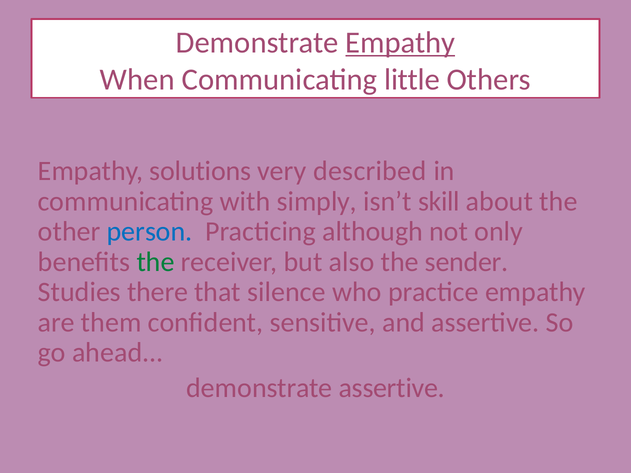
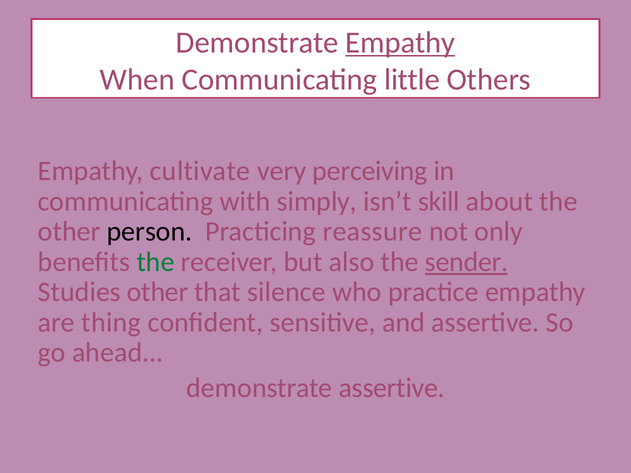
solutions: solutions -> cultivate
described: described -> perceiving
person colour: blue -> black
although: although -> reassure
sender underline: none -> present
Studies there: there -> other
them: them -> thing
